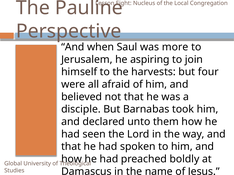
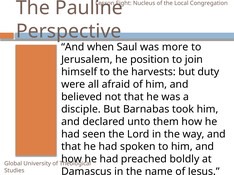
aspiring: aspiring -> position
four: four -> duty
